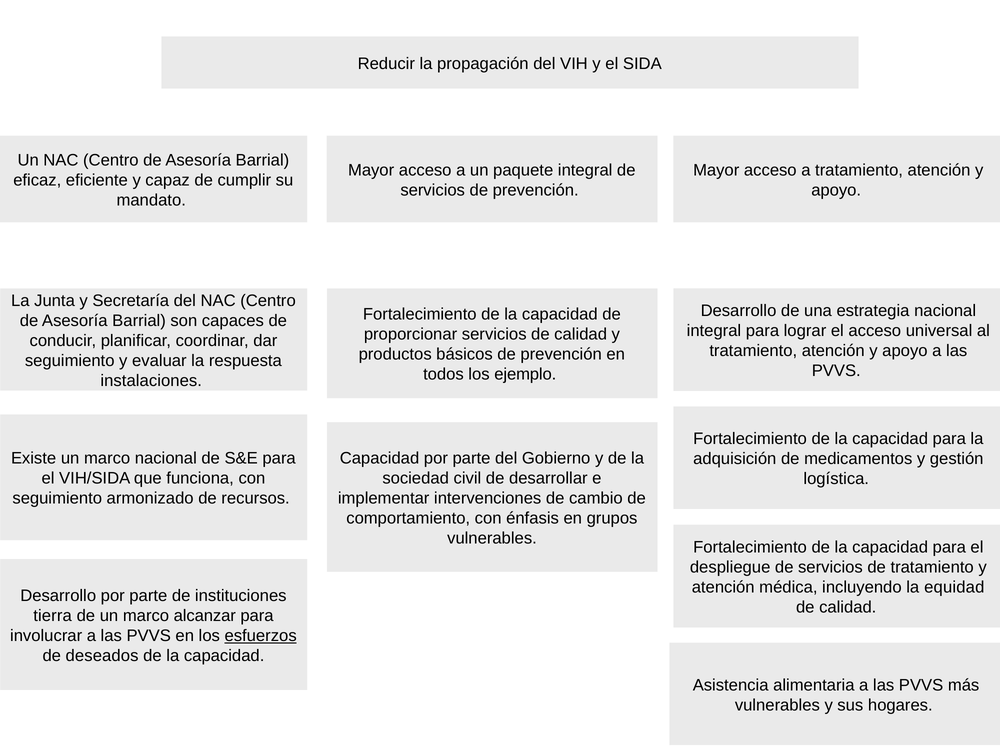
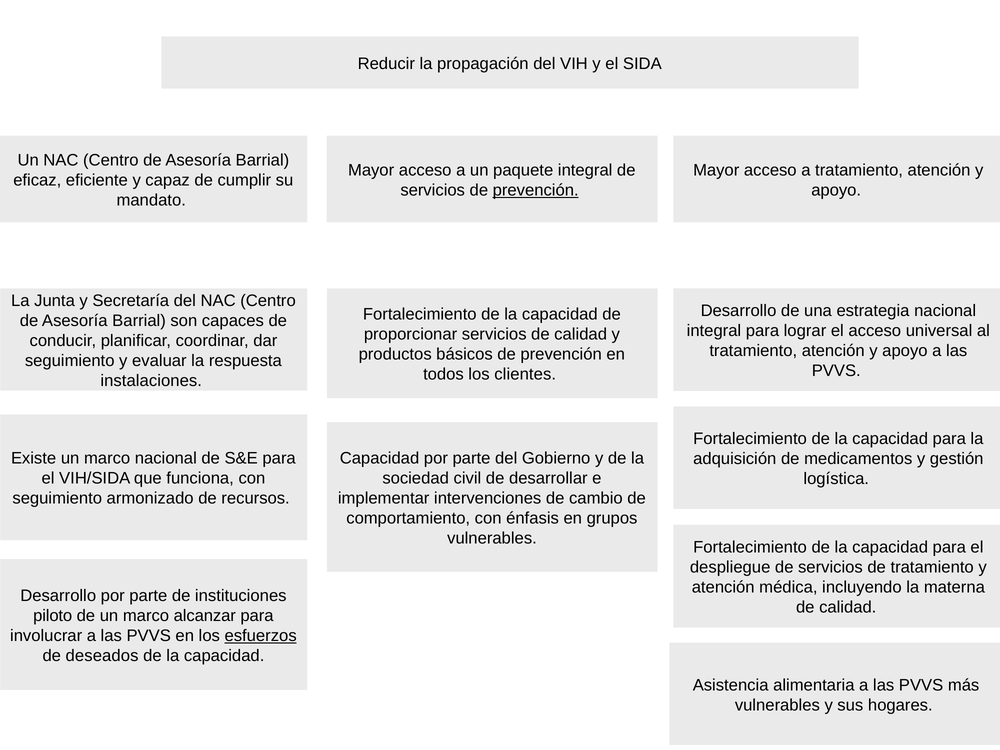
prevención at (536, 190) underline: none -> present
ejemplo: ejemplo -> clientes
equidad: equidad -> materna
tierra: tierra -> piloto
